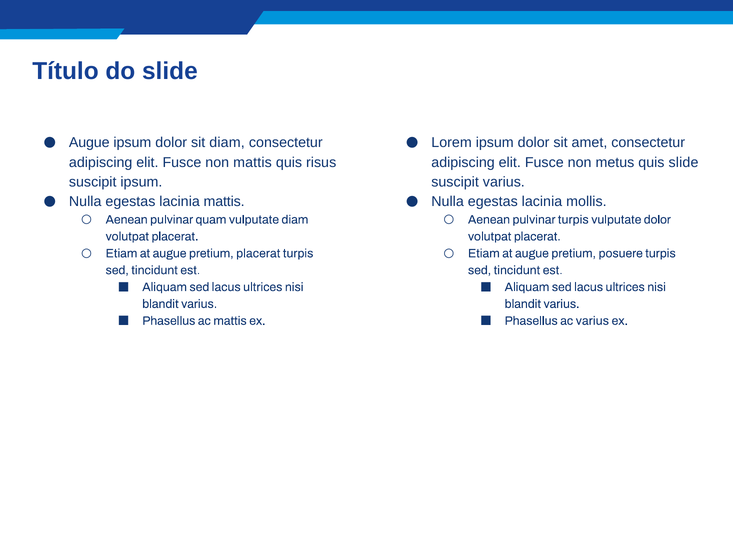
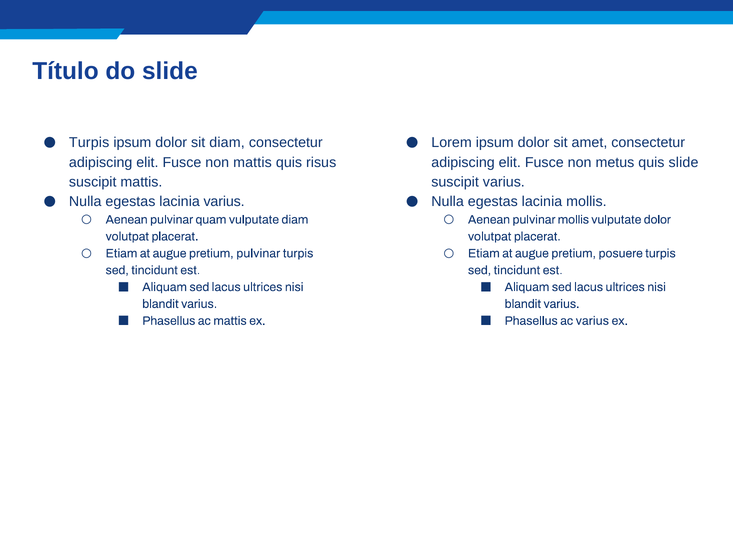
Augue at (89, 143): Augue -> Turpis
suscipit ipsum: ipsum -> mattis
lacinia mattis: mattis -> varius
pulvinar turpis: turpis -> mollis
pretium placerat: placerat -> pulvinar
